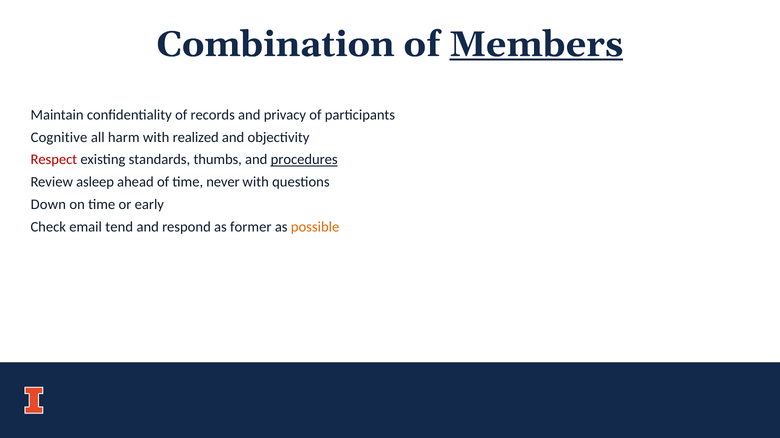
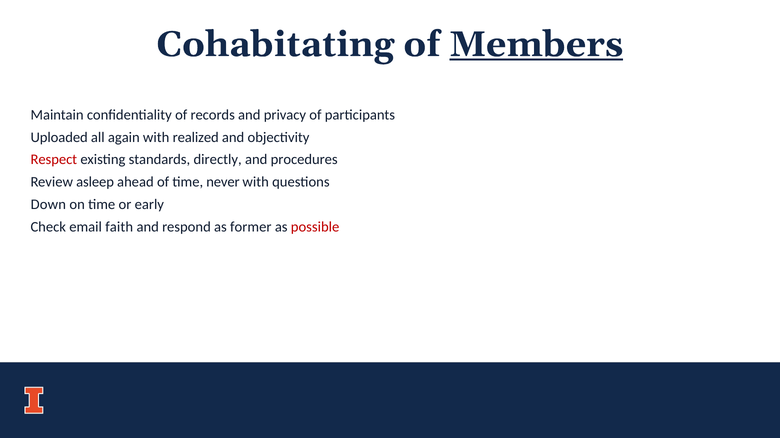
Combination: Combination -> Cohabitating
Cognitive: Cognitive -> Uploaded
harm: harm -> again
thumbs: thumbs -> directly
procedures underline: present -> none
tend: tend -> faith
possible colour: orange -> red
